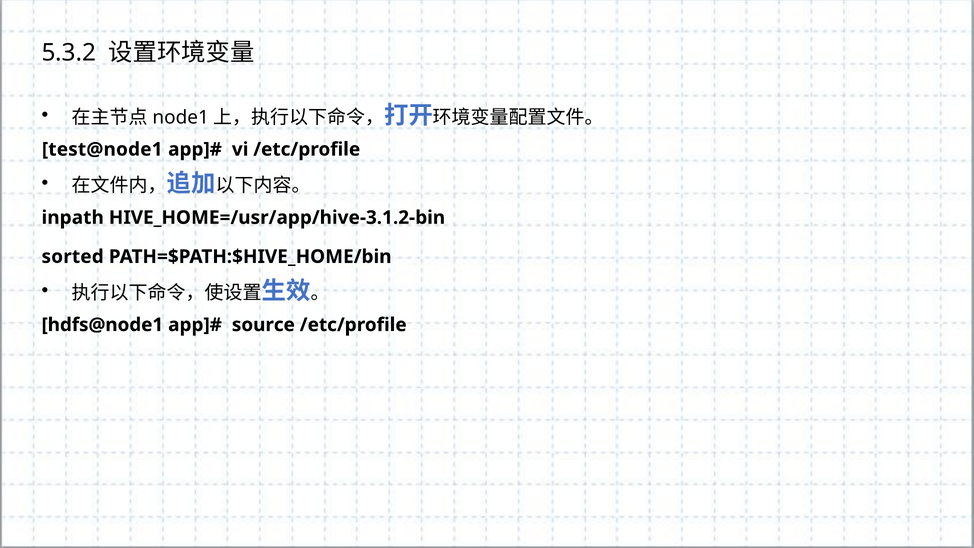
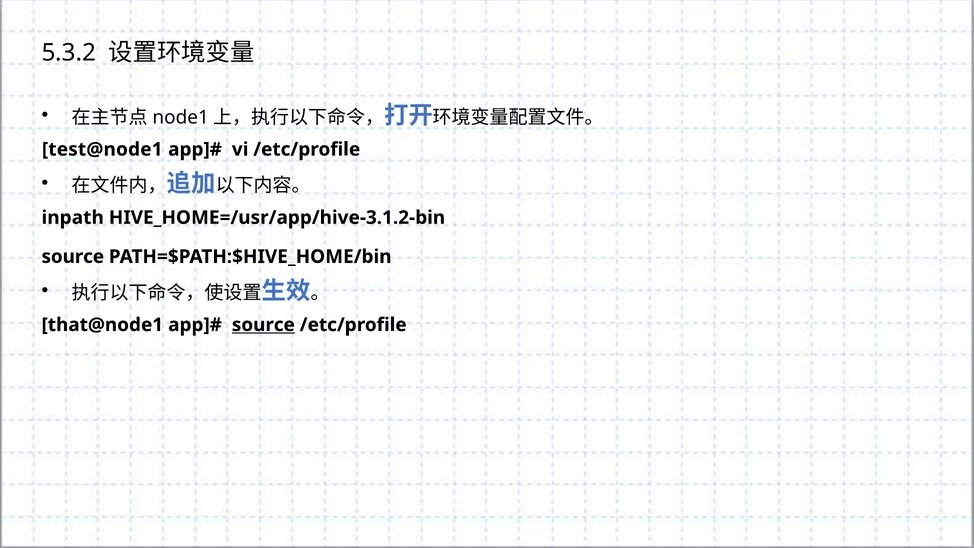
sorted at (73, 257): sorted -> source
hdfs@node1: hdfs@node1 -> that@node1
source at (263, 325) underline: none -> present
